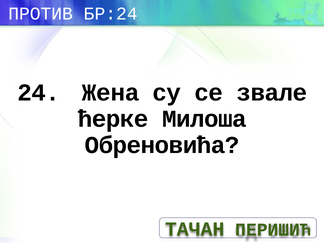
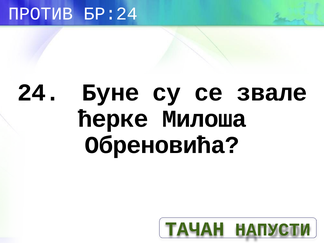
Жена: Жена -> Буне
ПЕРИШИЋ: ПЕРИШИЋ -> НАПУСТИ
